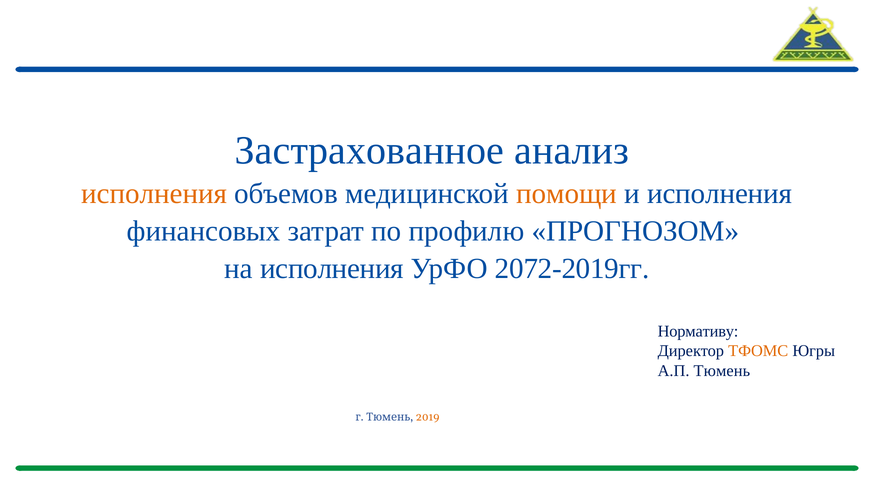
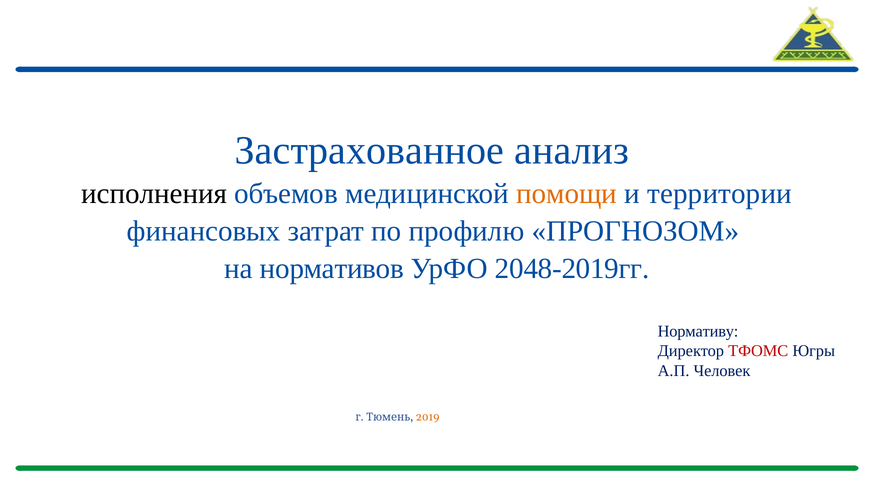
исполнения at (154, 194) colour: orange -> black
и исполнения: исполнения -> территории
на исполнения: исполнения -> нормативов
2072-2019гг: 2072-2019гг -> 2048-2019гг
ТФОМС colour: orange -> red
А.П Тюмень: Тюмень -> Человек
